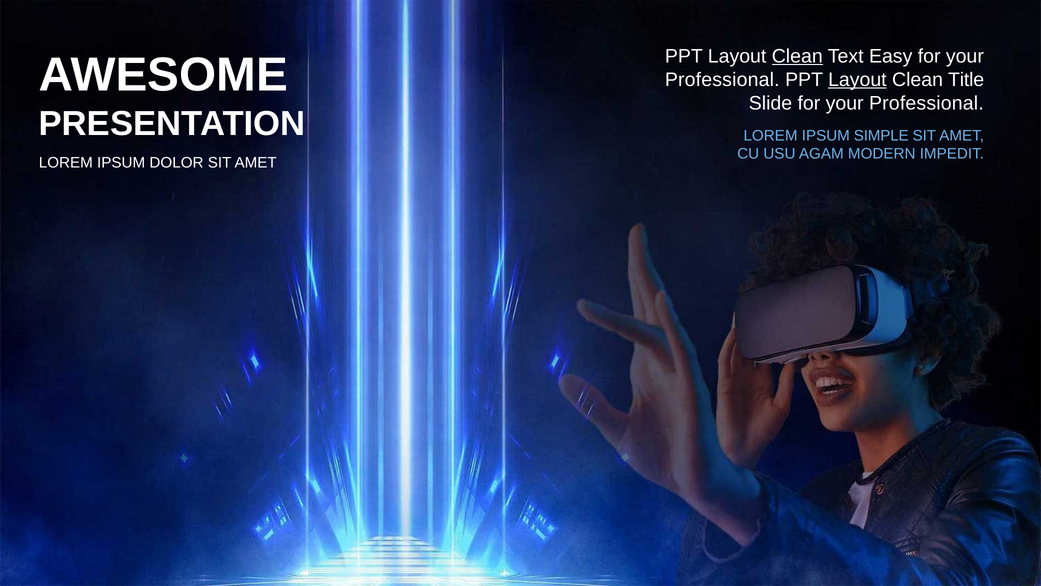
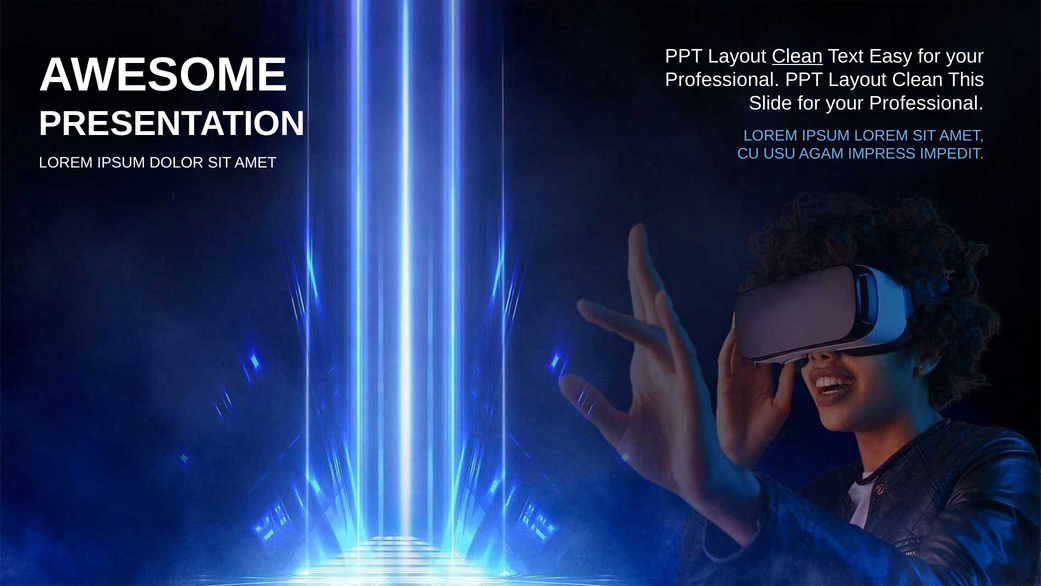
Layout at (857, 80) underline: present -> none
Title: Title -> This
IPSUM SIMPLE: SIMPLE -> LOREM
MODERN: MODERN -> IMPRESS
